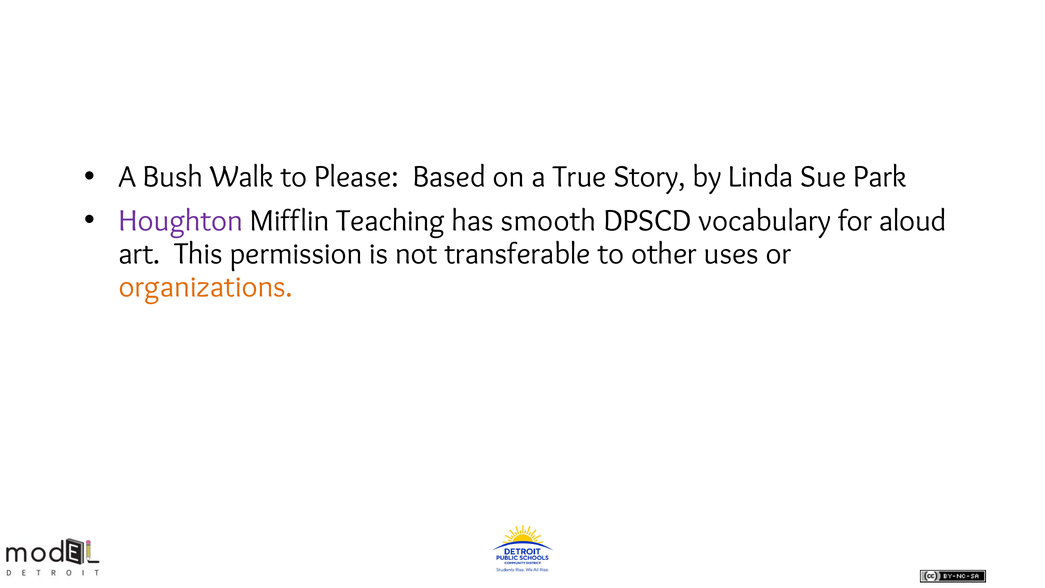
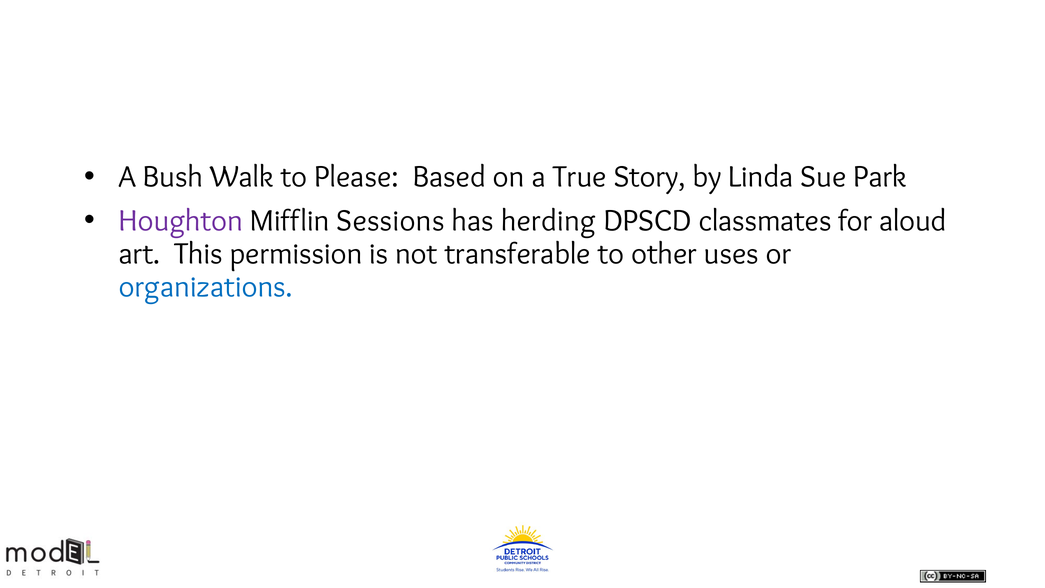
Teaching: Teaching -> Sessions
smooth: smooth -> herding
vocabulary: vocabulary -> classmates
organizations colour: orange -> blue
